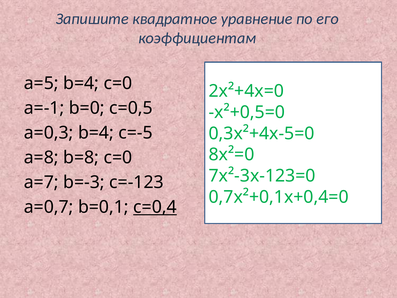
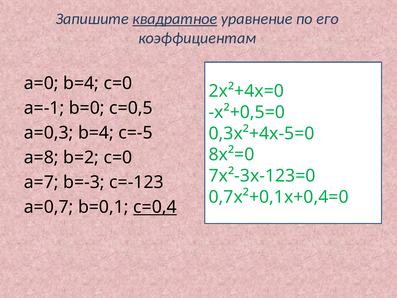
квадратное underline: none -> present
a=5: a=5 -> a=0
b=8: b=8 -> b=2
